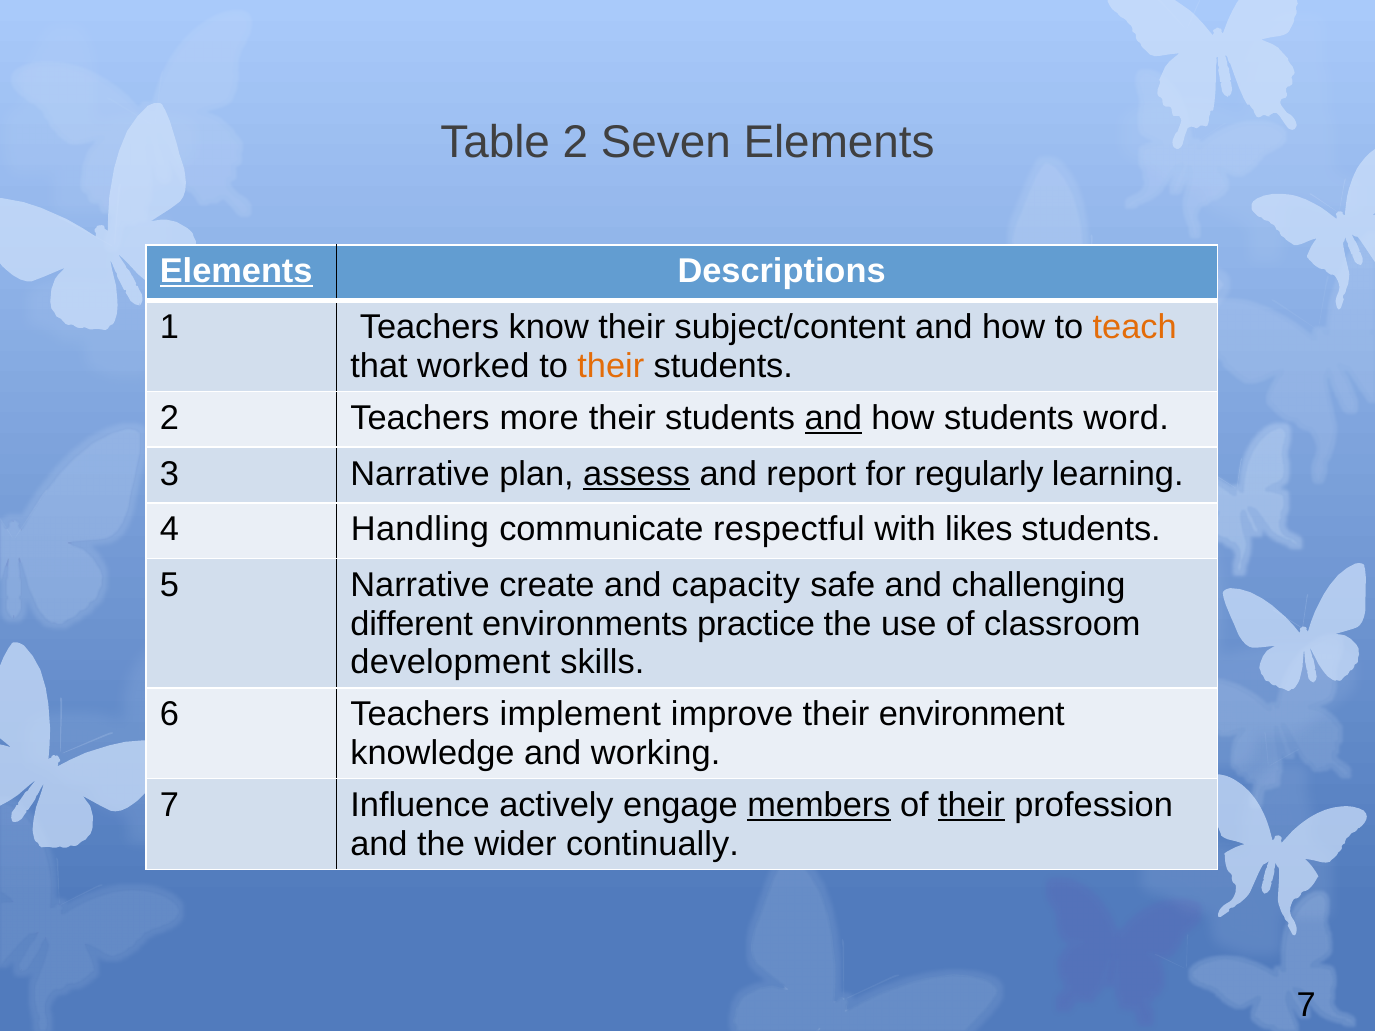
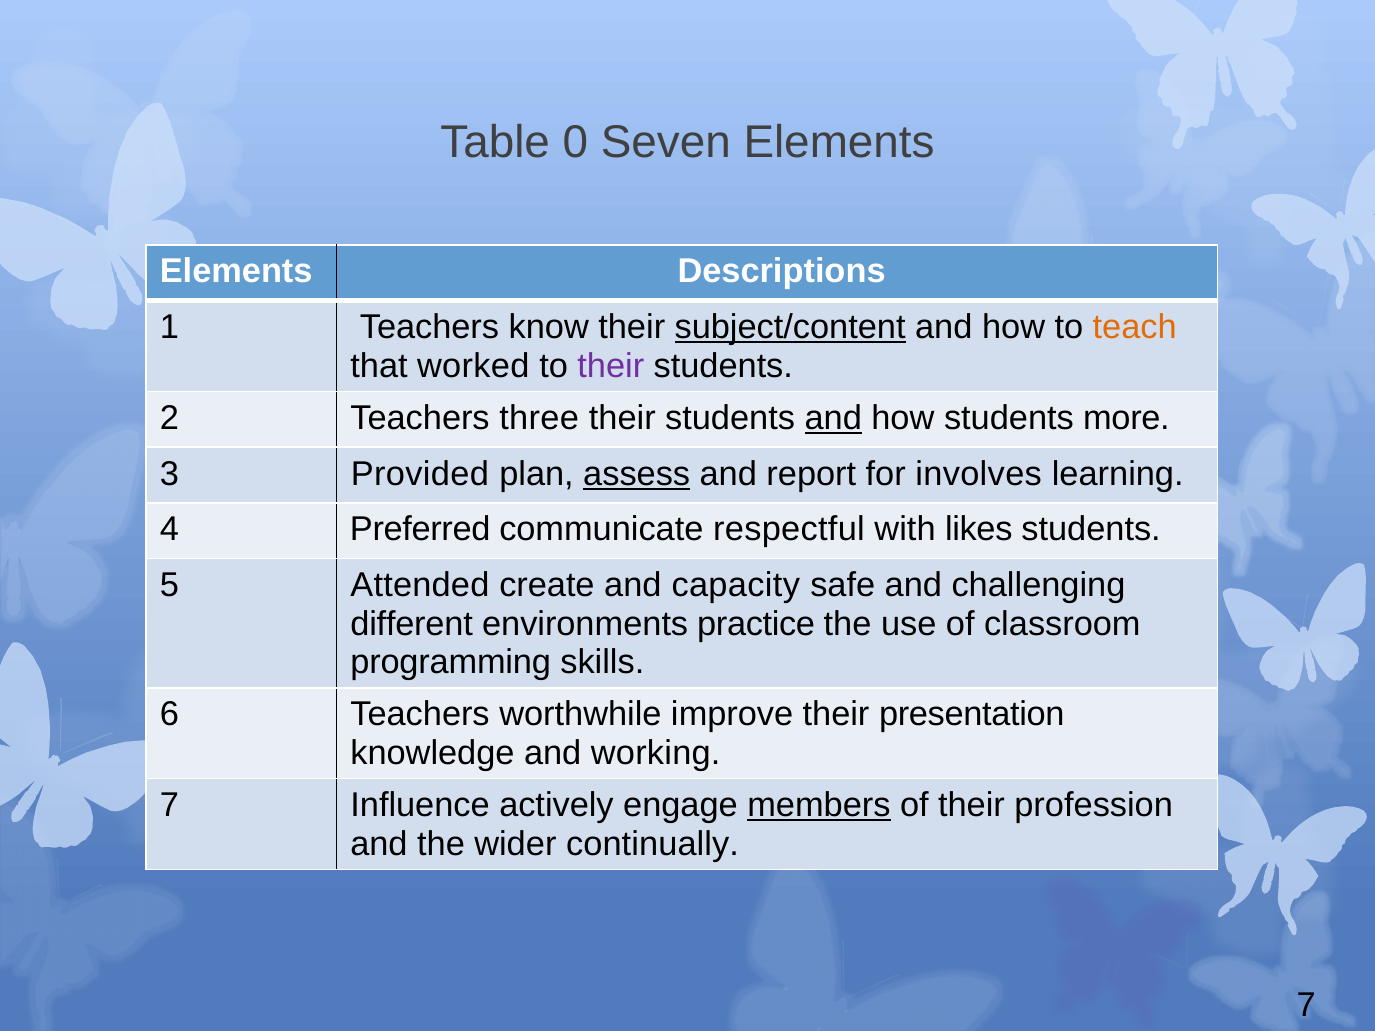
Table 2: 2 -> 0
Elements at (236, 272) underline: present -> none
subject/content underline: none -> present
their at (611, 366) colour: orange -> purple
more: more -> three
word: word -> more
3 Narrative: Narrative -> Provided
regularly: regularly -> involves
Handling: Handling -> Preferred
5 Narrative: Narrative -> Attended
development: development -> programming
implement: implement -> worthwhile
environment: environment -> presentation
their at (971, 805) underline: present -> none
